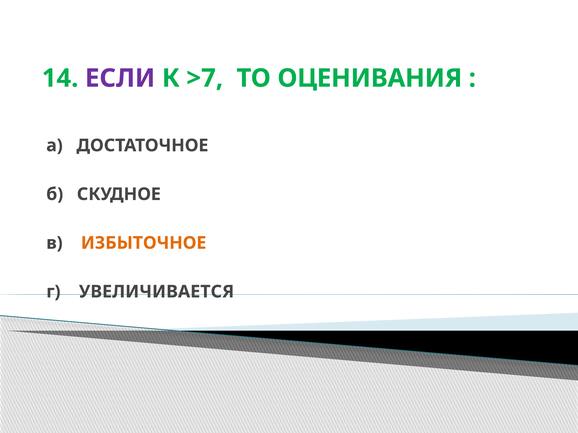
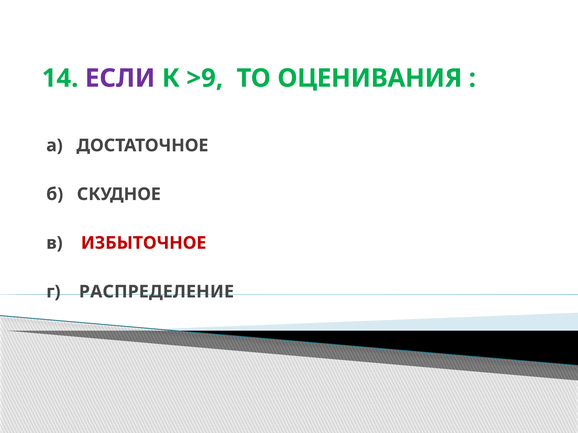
>7: >7 -> >9
ИЗБЫТОЧНОЕ colour: orange -> red
УВЕЛИЧИВАЕТСЯ: УВЕЛИЧИВАЕТСЯ -> РАСПРЕДЕЛЕНИЕ
